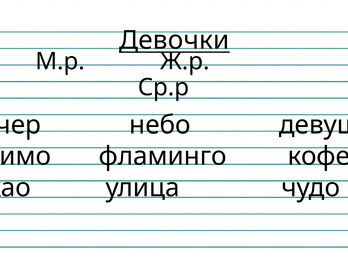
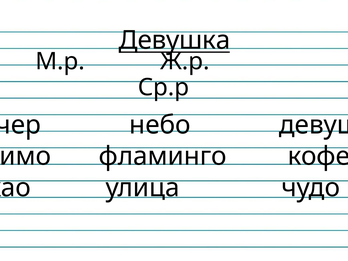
Девочки at (174, 40): Девочки -> Девушка
